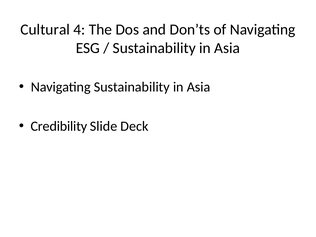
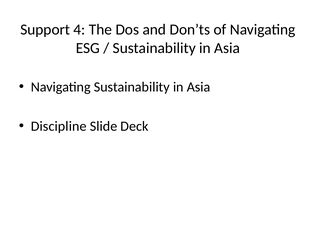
Cultural: Cultural -> Support
Credibility: Credibility -> Discipline
